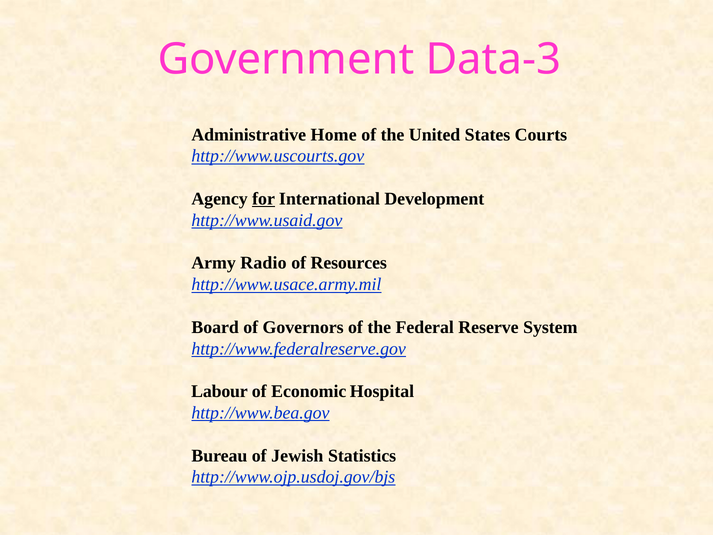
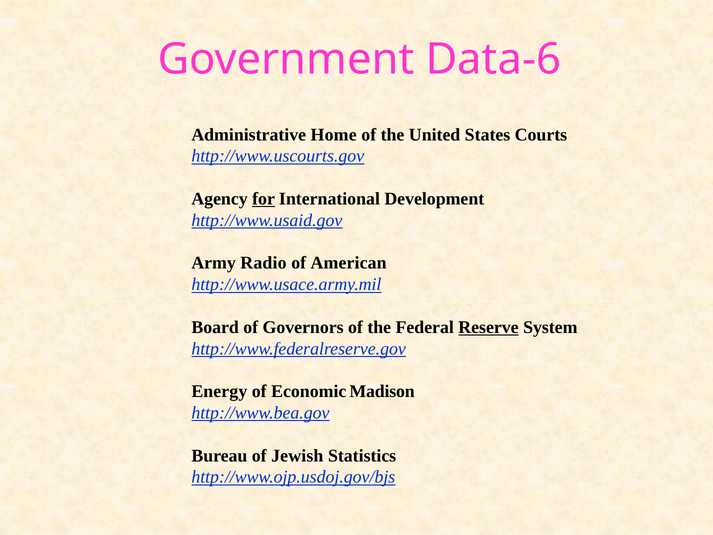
Data-3: Data-3 -> Data-6
Resources: Resources -> American
Reserve underline: none -> present
Labour: Labour -> Energy
Hospital: Hospital -> Madison
